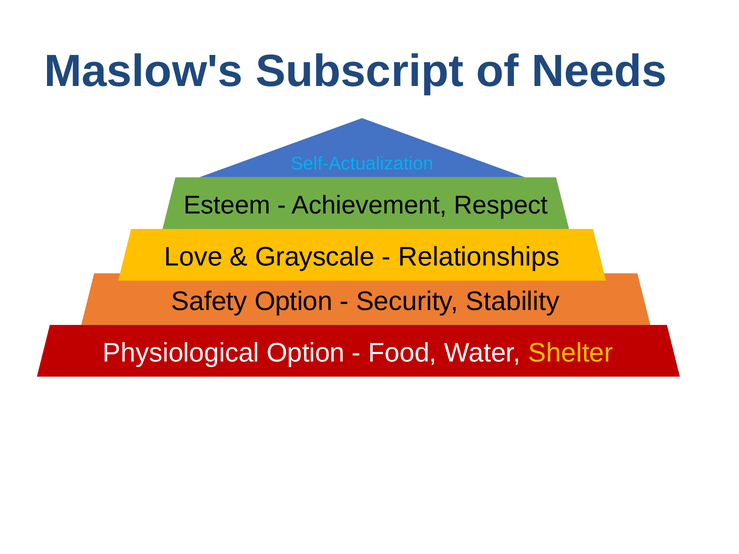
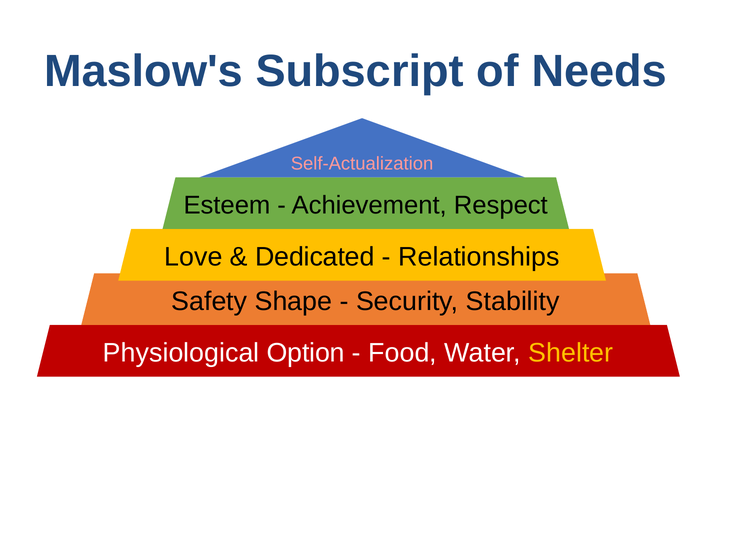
Self-Actualization colour: light blue -> pink
Grayscale: Grayscale -> Dedicated
Safety Option: Option -> Shape
